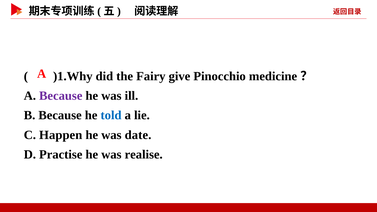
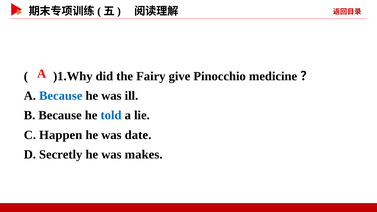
Because at (61, 96) colour: purple -> blue
Practise: Practise -> Secretly
realise: realise -> makes
